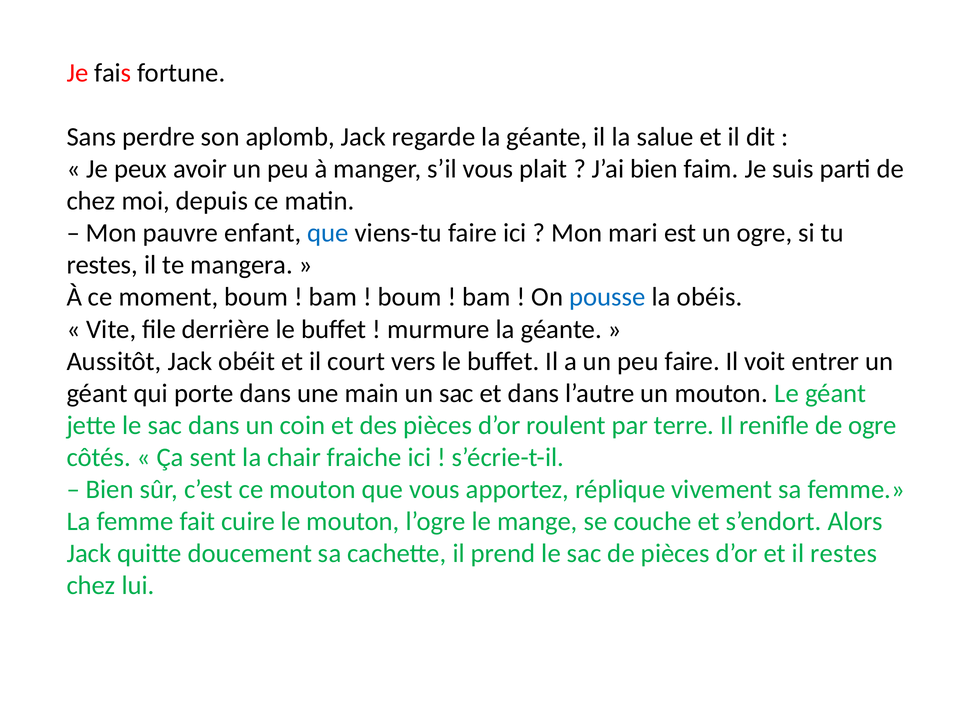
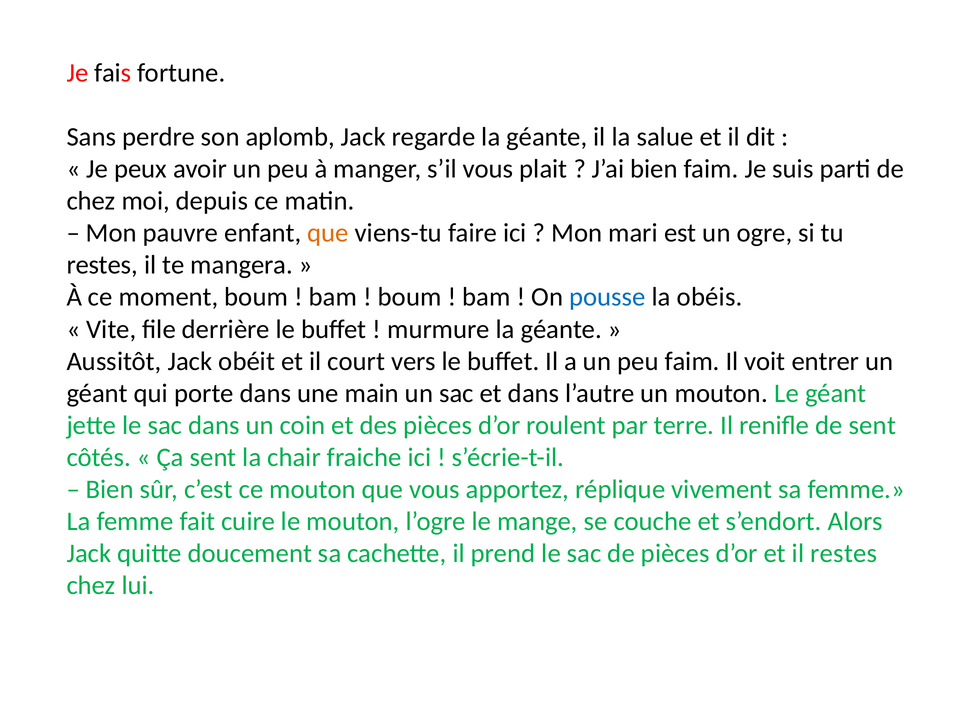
que at (328, 233) colour: blue -> orange
peu faire: faire -> faim
de ogre: ogre -> sent
